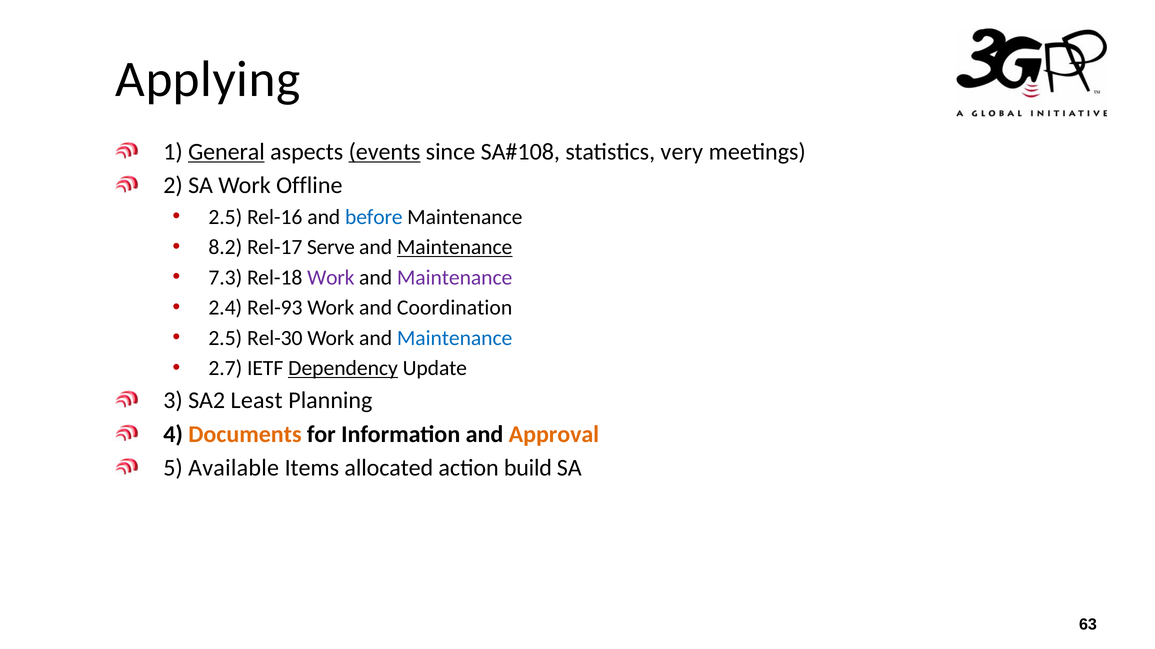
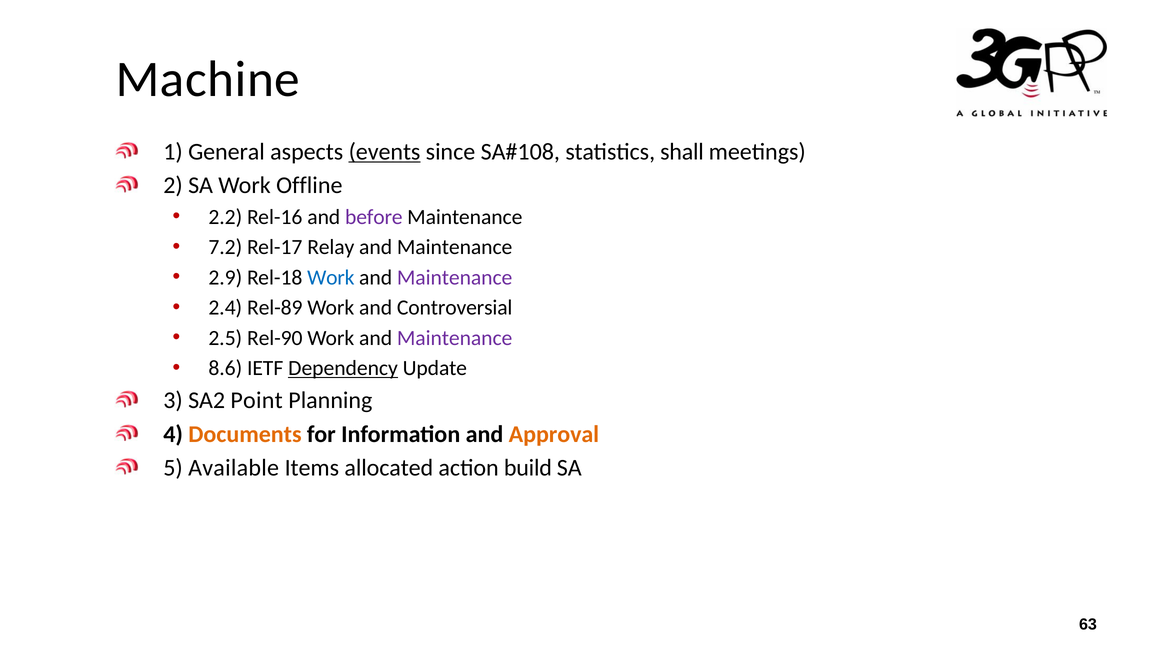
Applying: Applying -> Machine
General underline: present -> none
very: very -> shall
2.5 at (225, 217): 2.5 -> 2.2
before colour: blue -> purple
8.2: 8.2 -> 7.2
Serve: Serve -> Relay
Maintenance at (455, 247) underline: present -> none
7.3: 7.3 -> 2.9
Work at (331, 278) colour: purple -> blue
Rel-93: Rel-93 -> Rel-89
Coordination: Coordination -> Controversial
Rel-30: Rel-30 -> Rel-90
Maintenance at (455, 338) colour: blue -> purple
2.7: 2.7 -> 8.6
Least: Least -> Point
